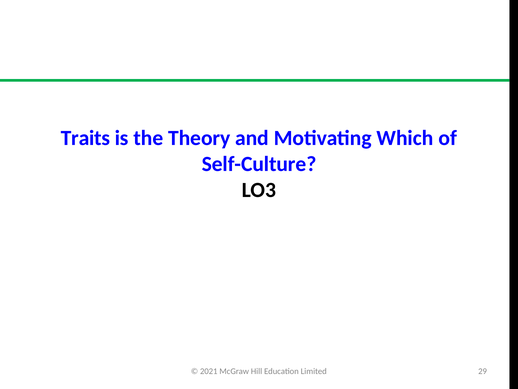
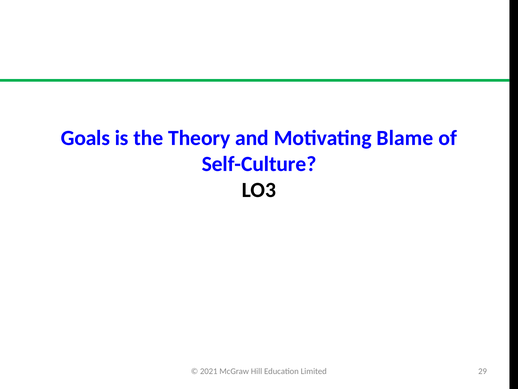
Traits: Traits -> Goals
Which: Which -> Blame
